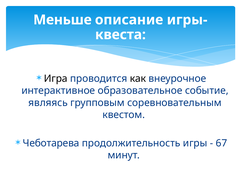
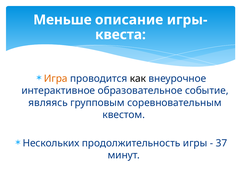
Игра colour: black -> orange
Чеботарева: Чеботарева -> Нескольких
67: 67 -> 37
